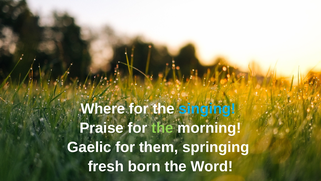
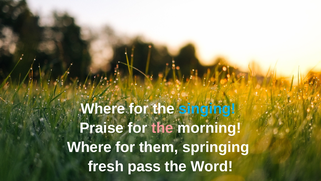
the at (162, 128) colour: light green -> pink
Gaelic at (89, 147): Gaelic -> Where
born: born -> pass
